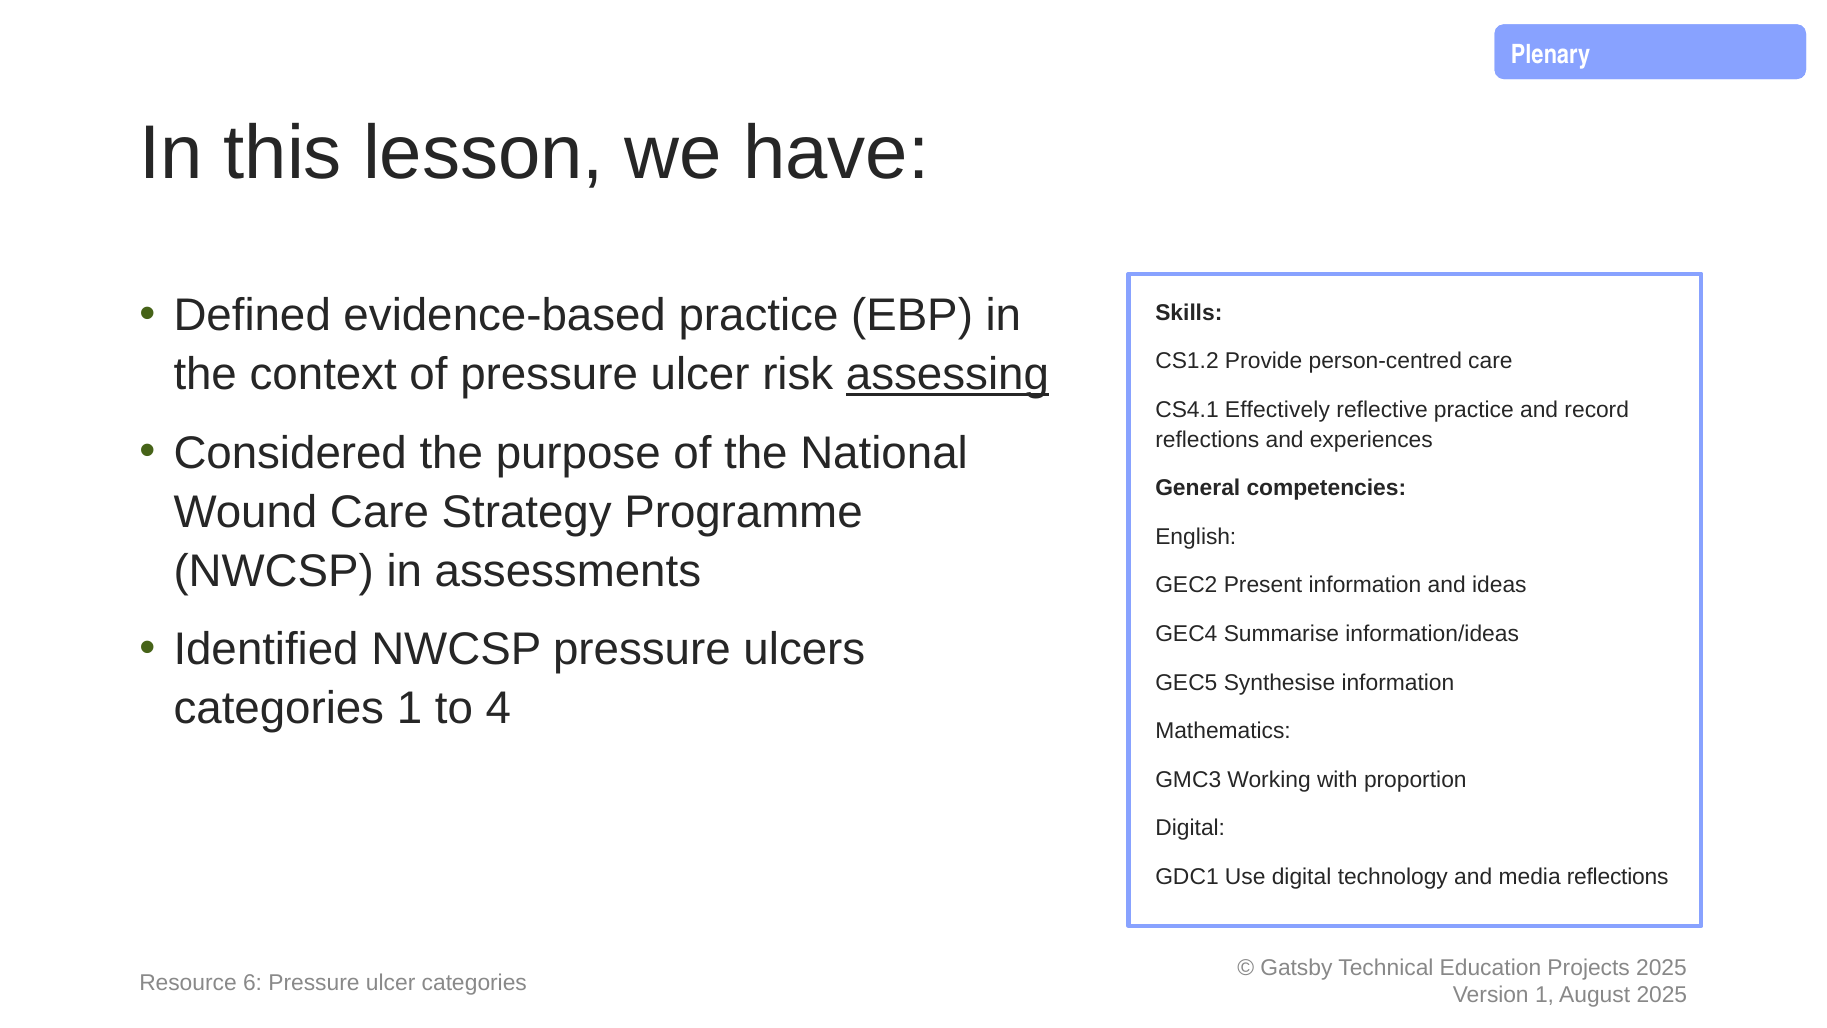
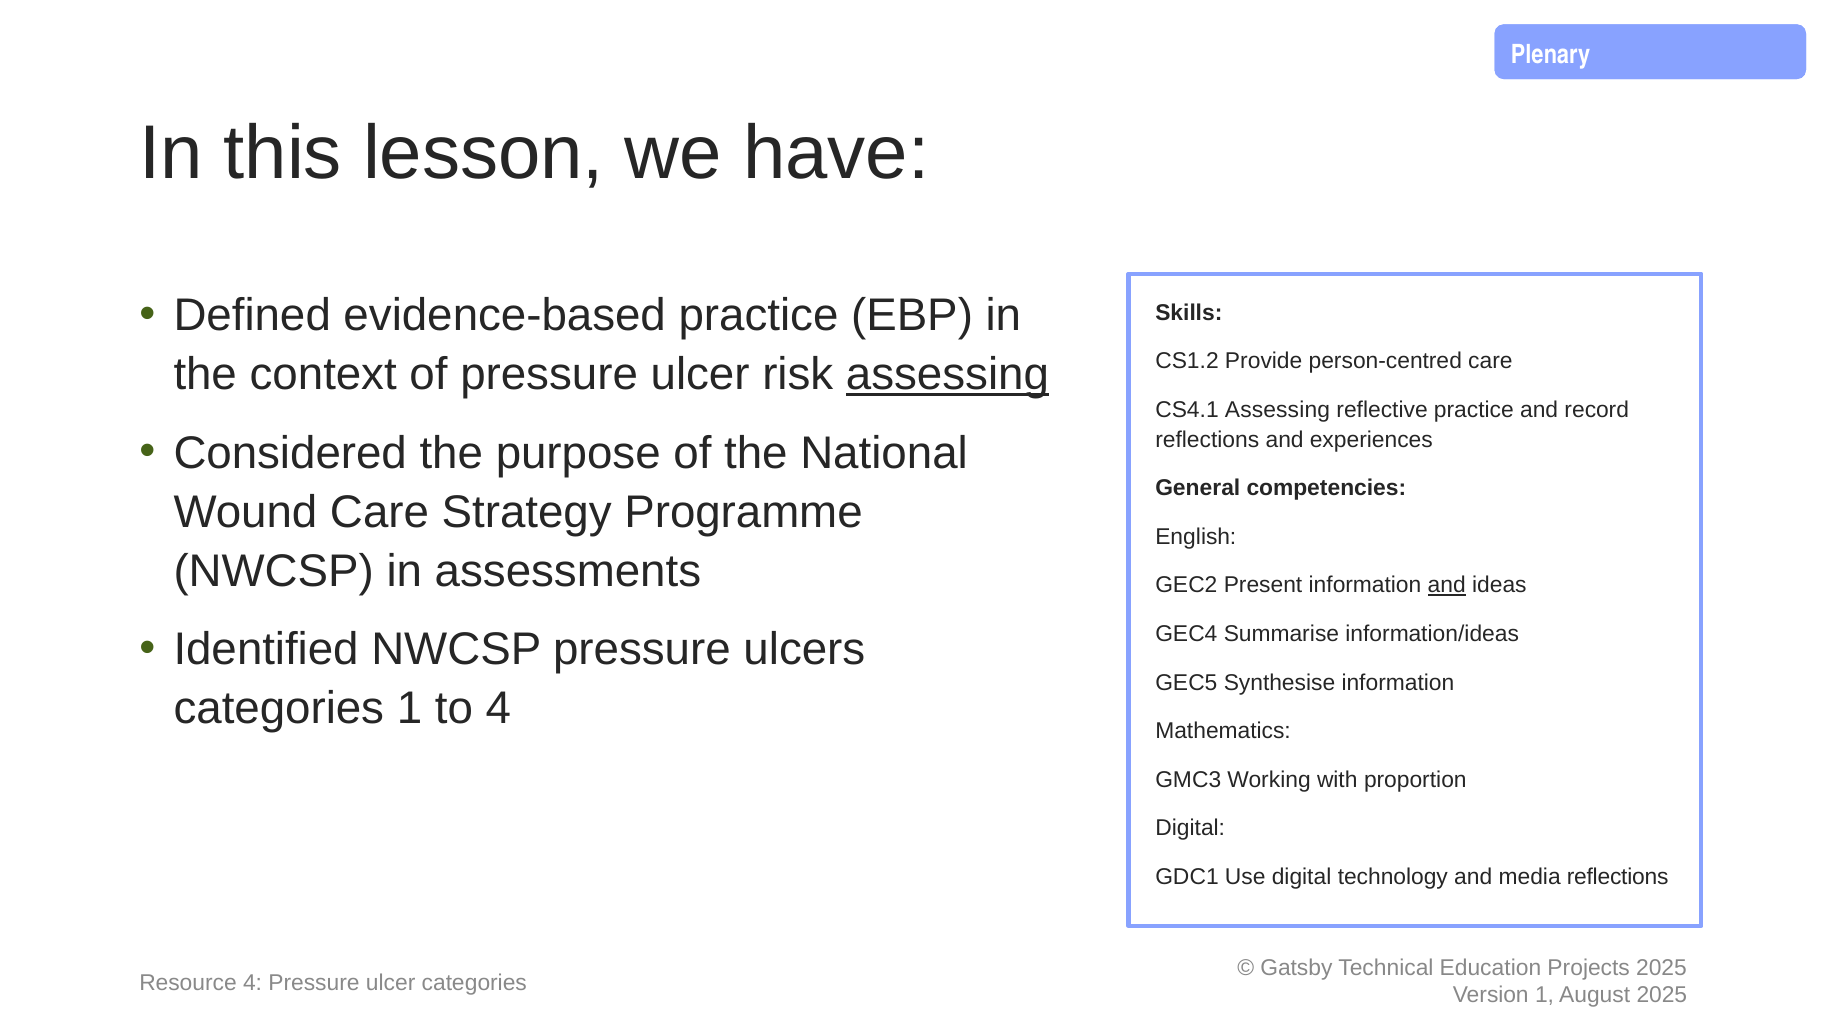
CS4.1 Effectively: Effectively -> Assessing
and at (1447, 585) underline: none -> present
Resource 6: 6 -> 4
